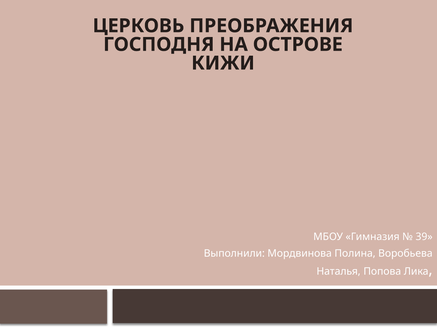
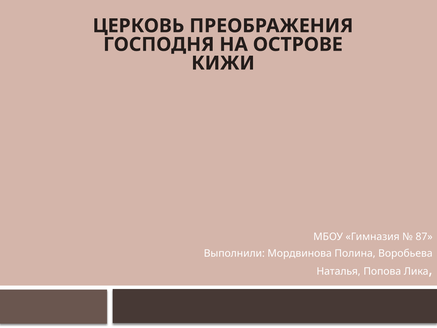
39: 39 -> 87
